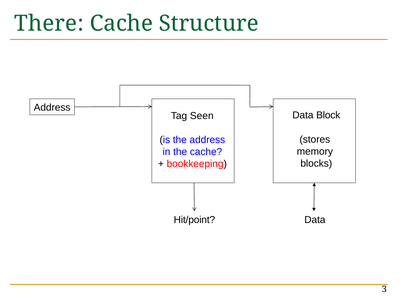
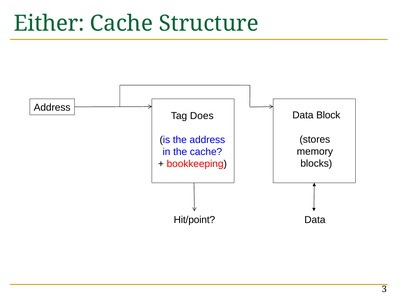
There: There -> Either
Seen: Seen -> Does
